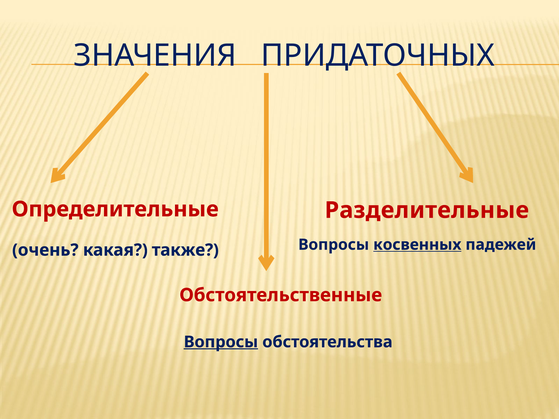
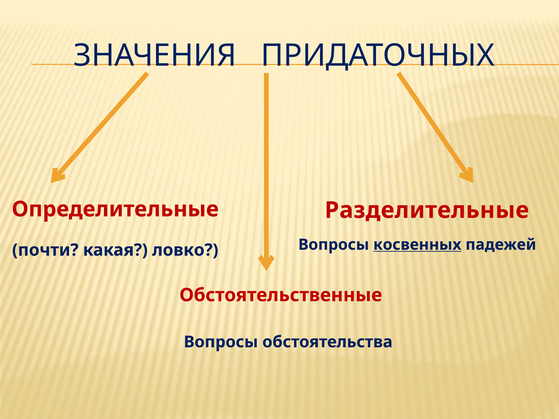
очень: очень -> почти
также: также -> ловко
Вопросы at (221, 342) underline: present -> none
